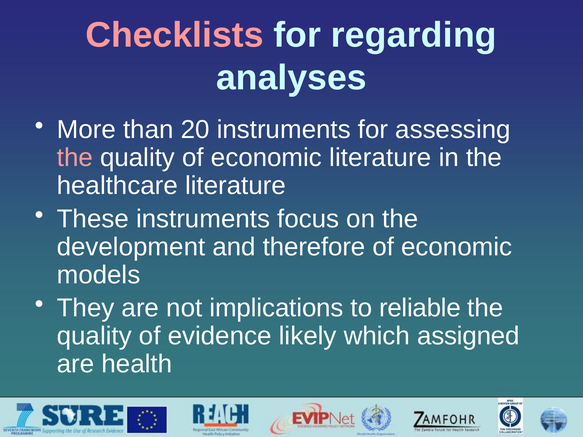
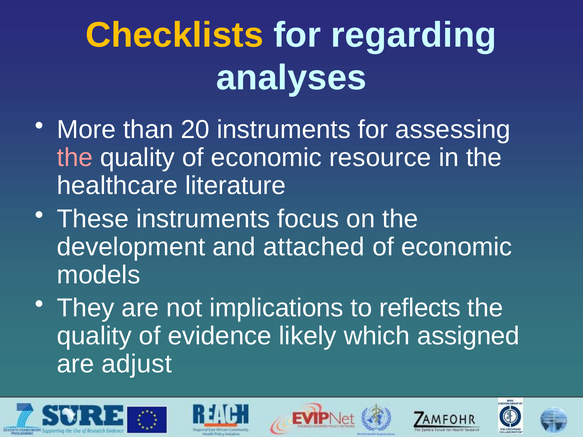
Checklists colour: pink -> yellow
economic literature: literature -> resource
therefore: therefore -> attached
reliable: reliable -> reflects
health: health -> adjust
